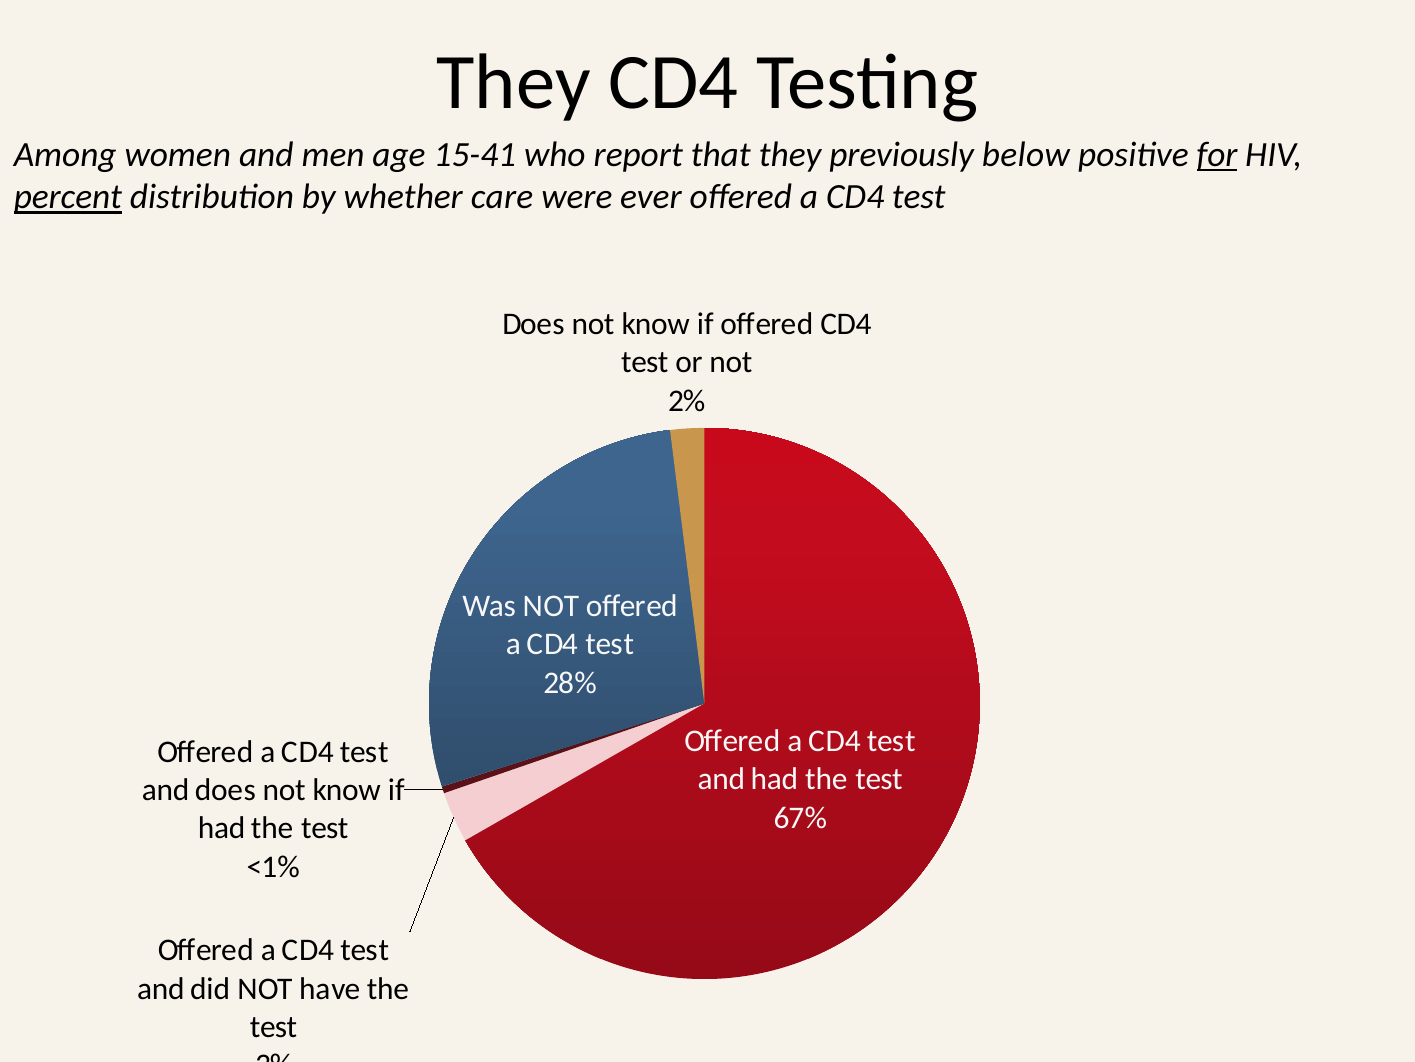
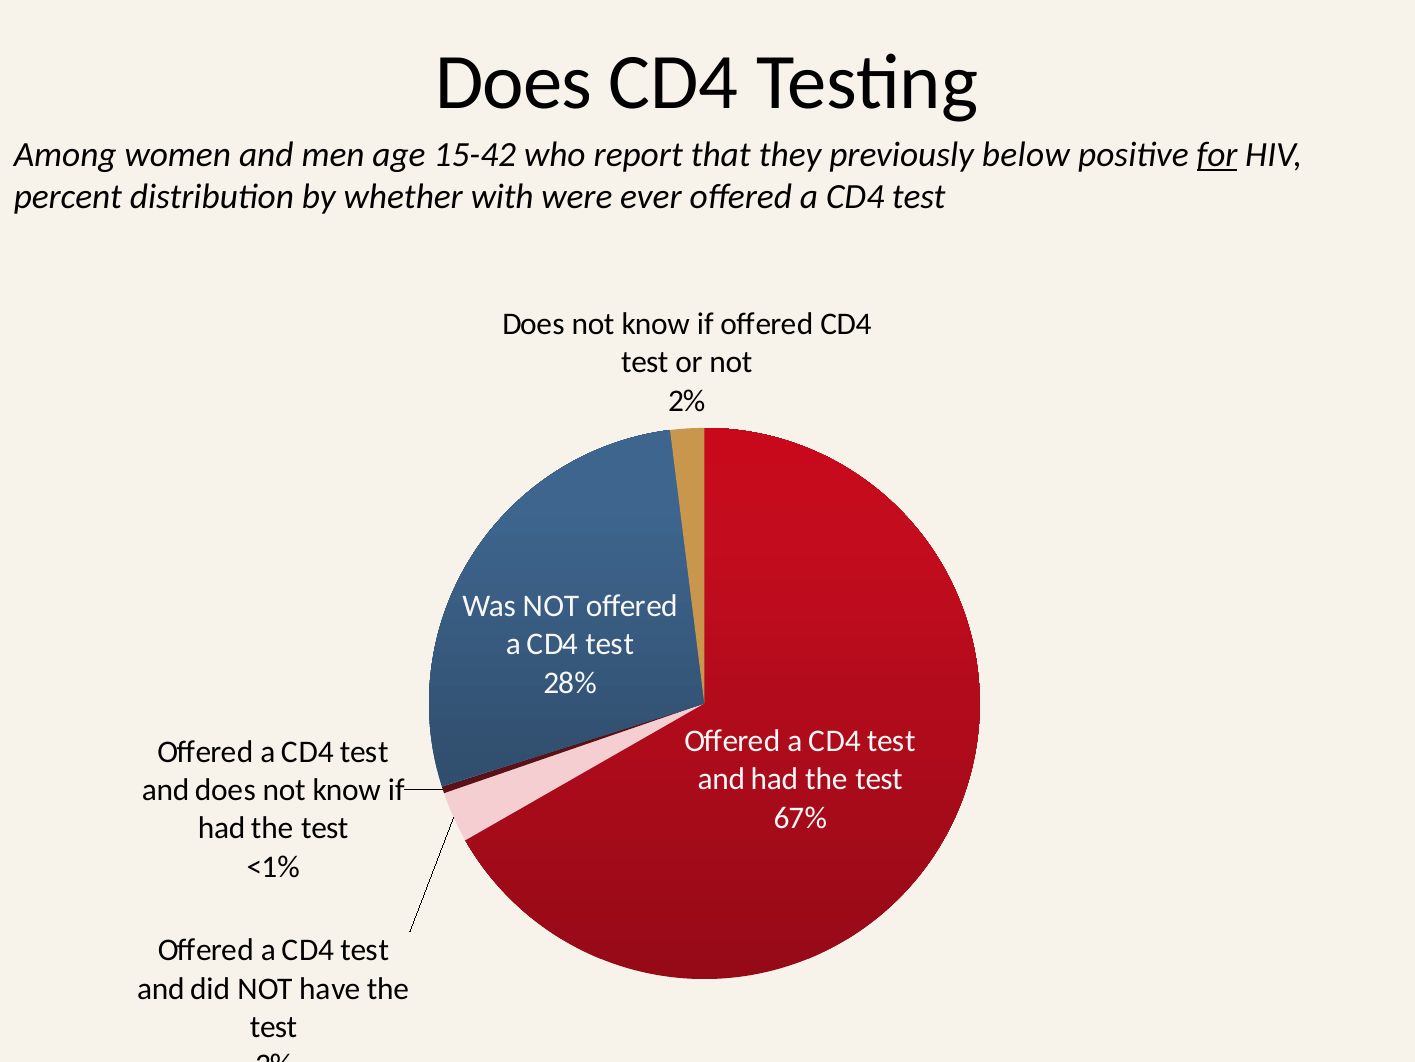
They at (514, 82): They -> Does
15-41: 15-41 -> 15-42
percent underline: present -> none
care: care -> with
